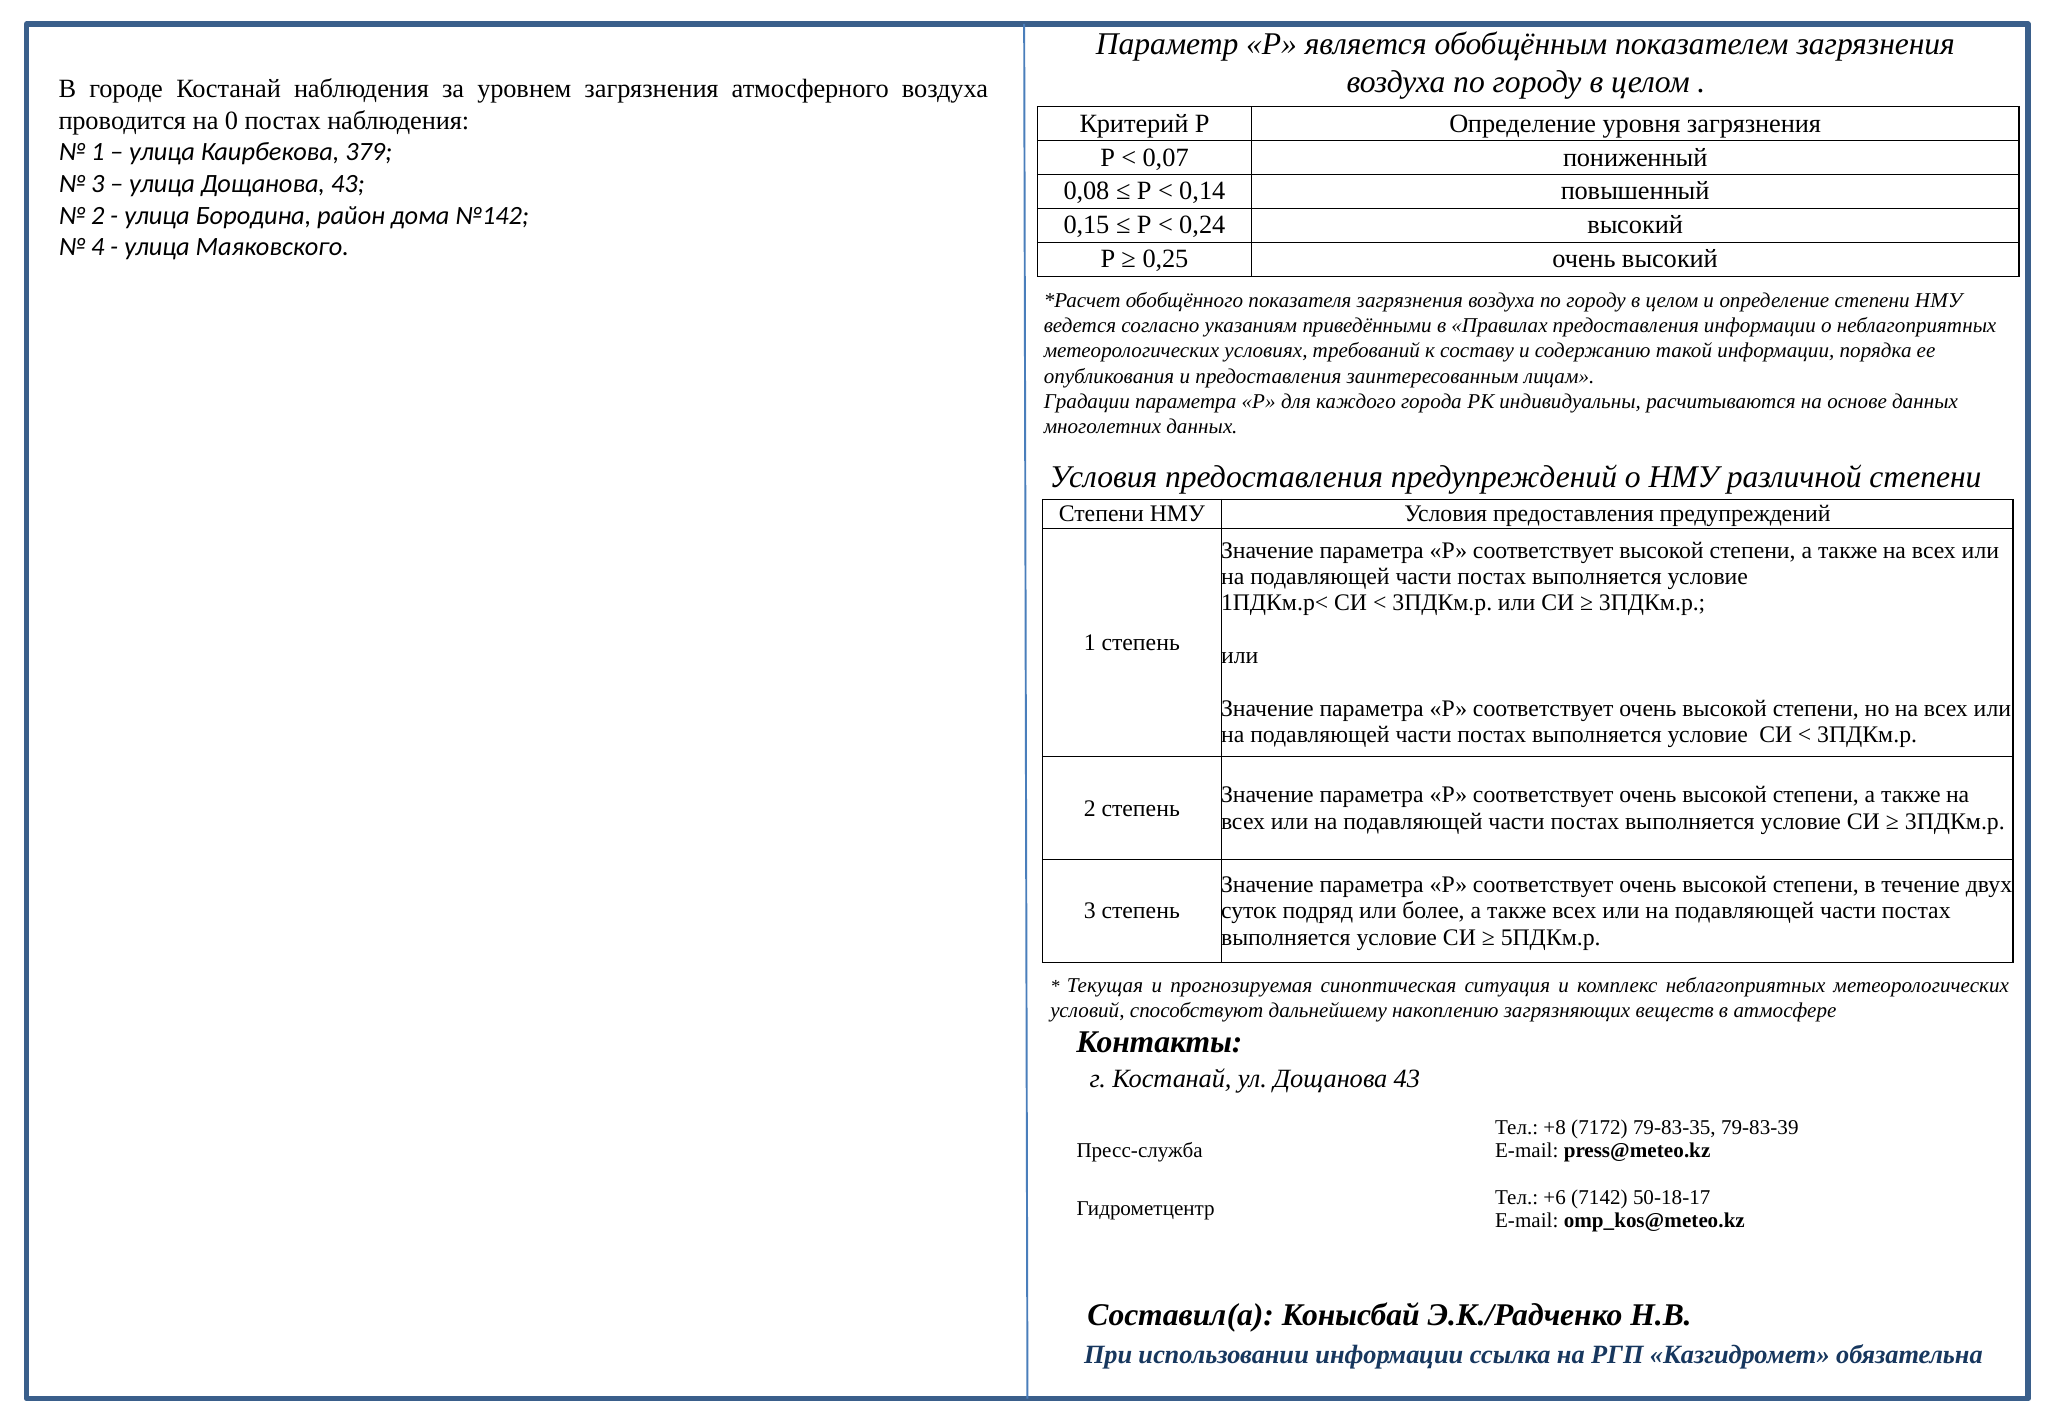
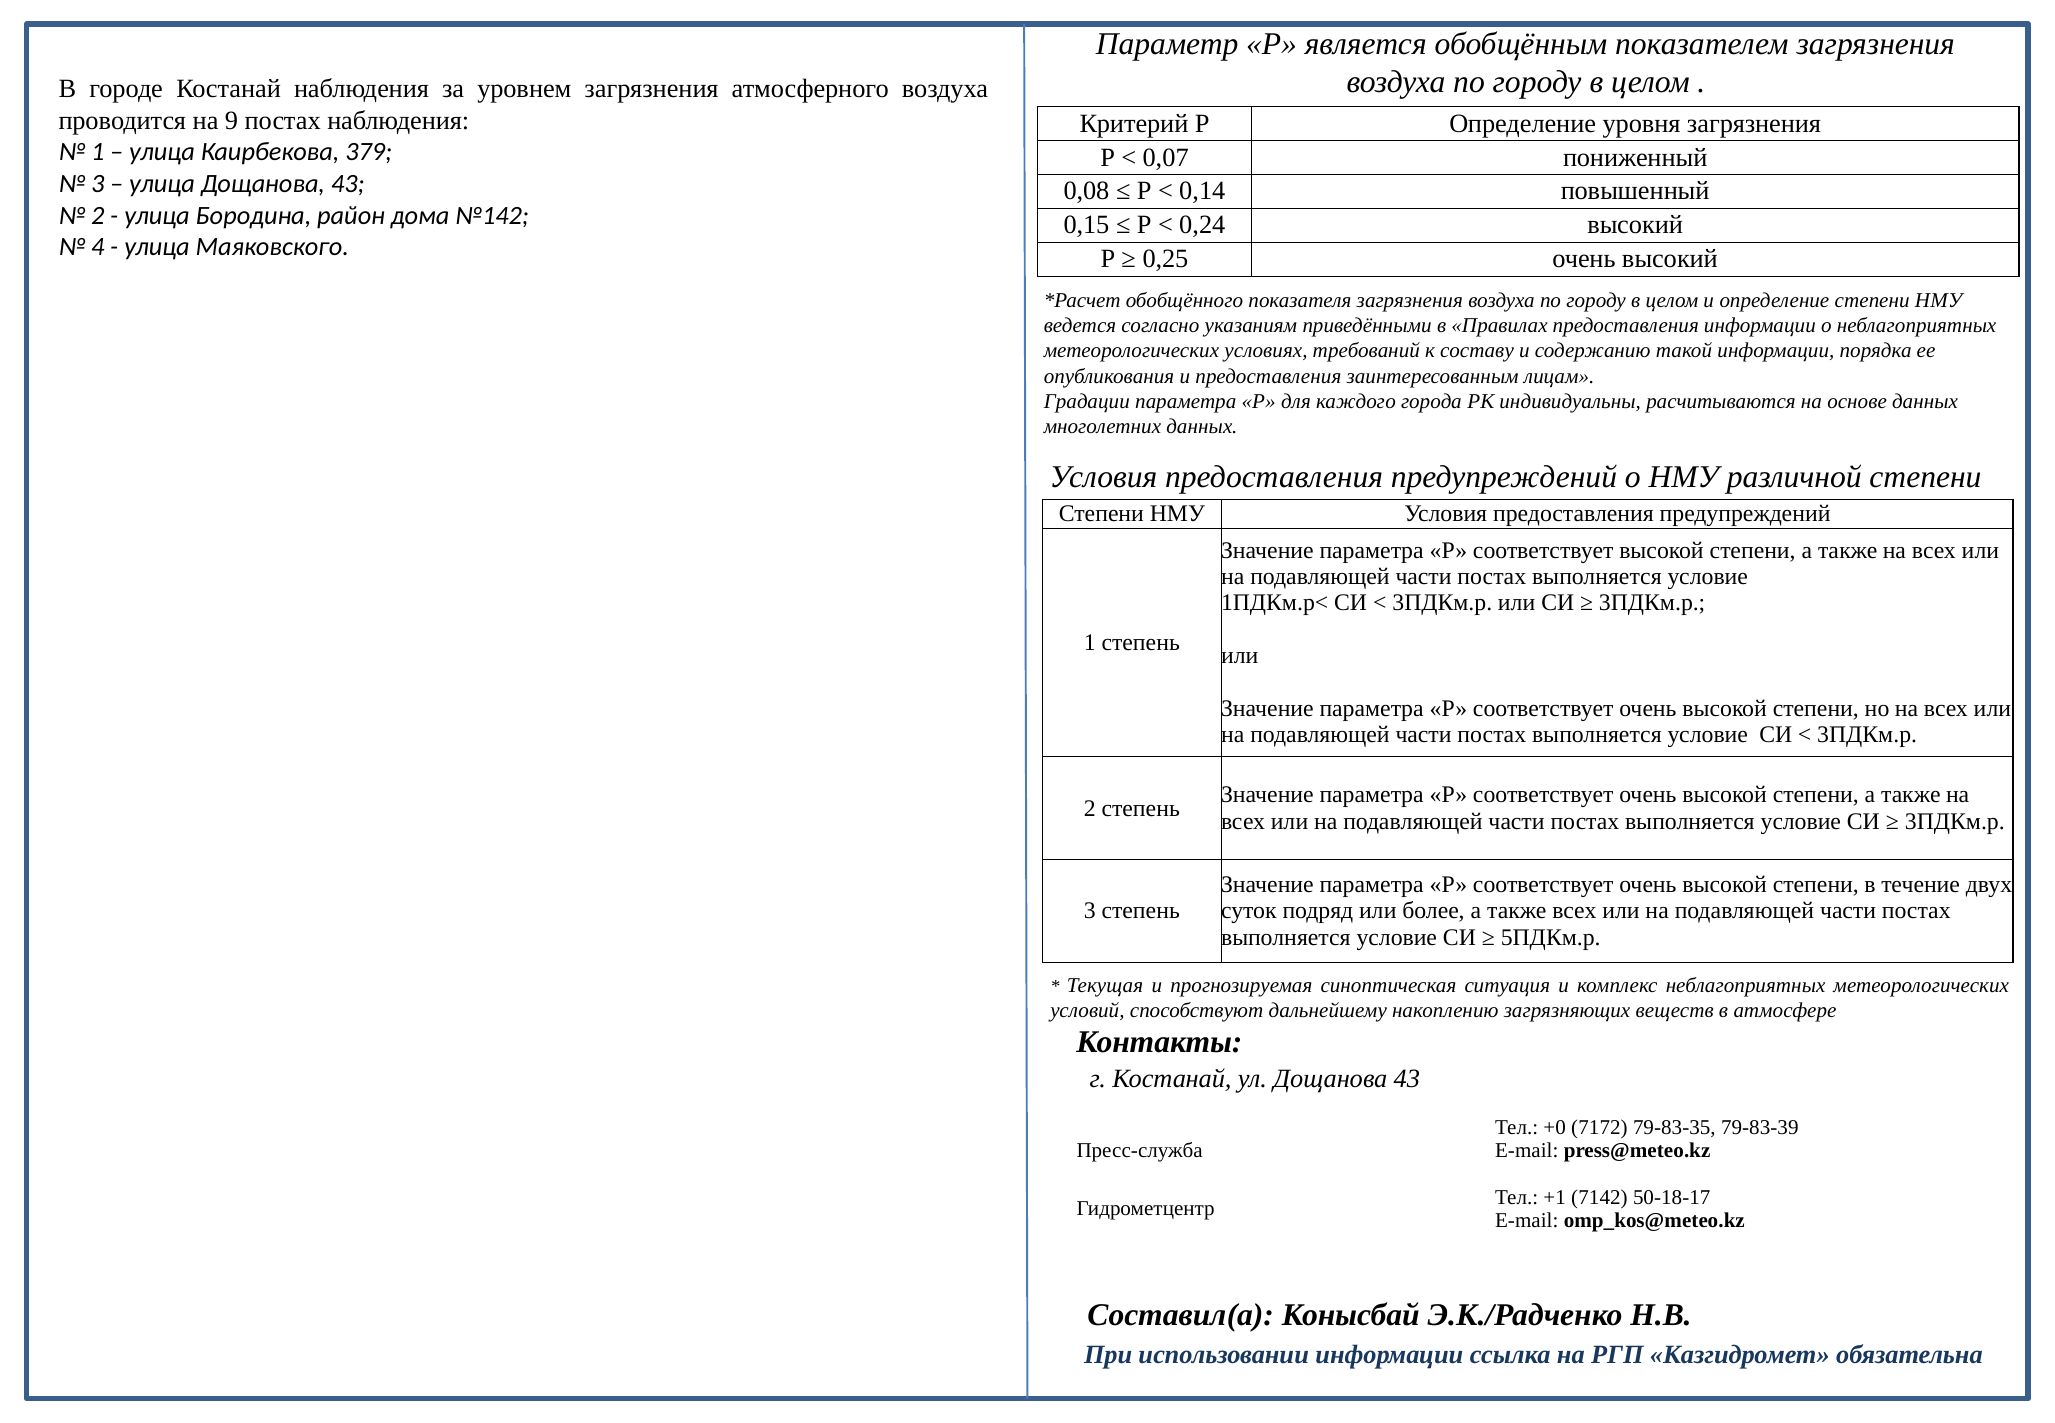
0: 0 -> 9
+8: +8 -> +0
+6: +6 -> +1
